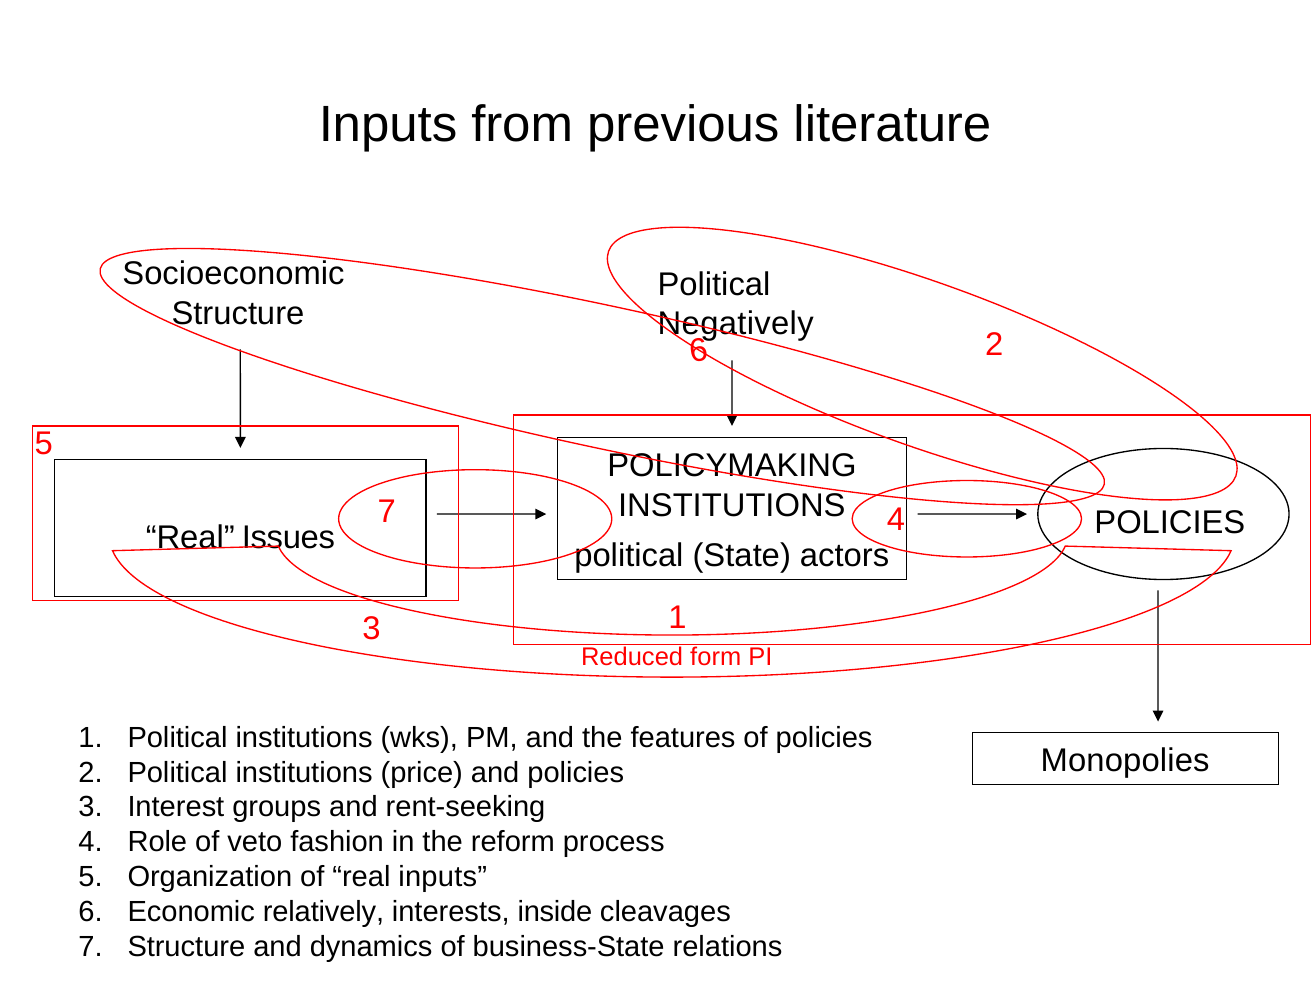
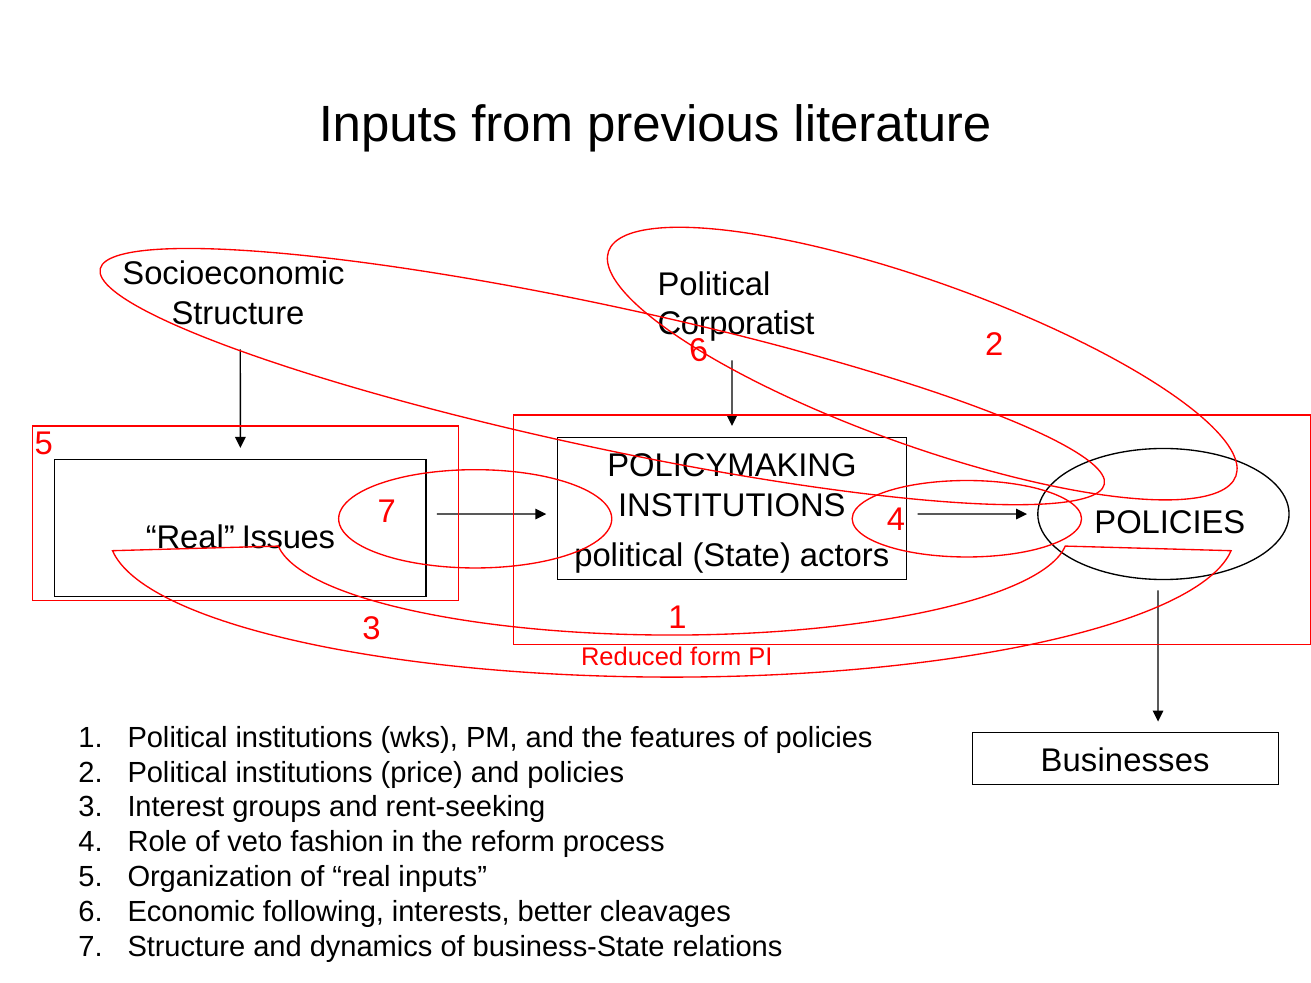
Negatively: Negatively -> Corporatist
Monopolies: Monopolies -> Businesses
relatively: relatively -> following
inside: inside -> better
